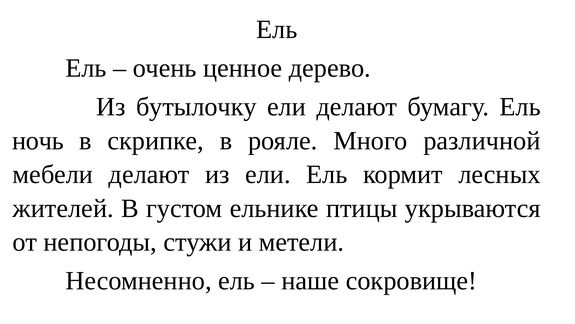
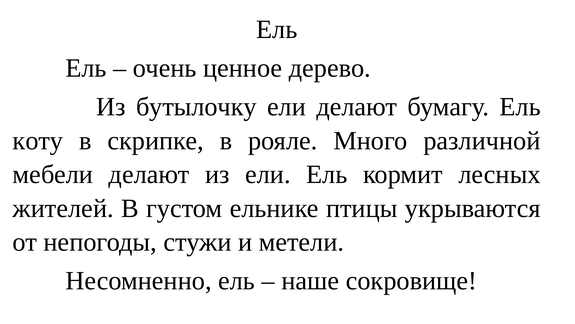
ночь: ночь -> коту
